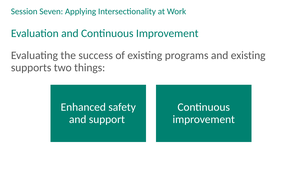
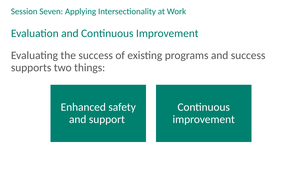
and existing: existing -> success
